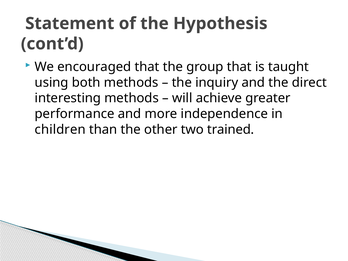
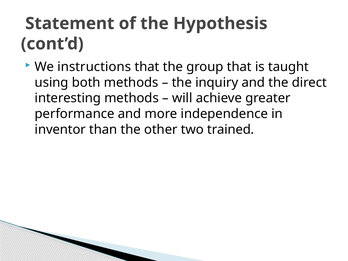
encouraged: encouraged -> instructions
children: children -> inventor
